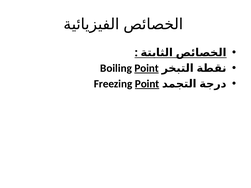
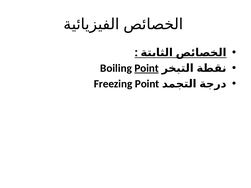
Point at (147, 84) underline: present -> none
